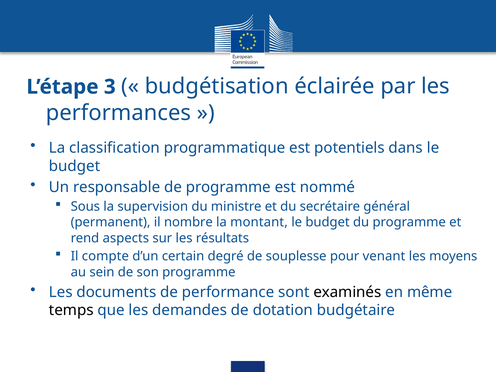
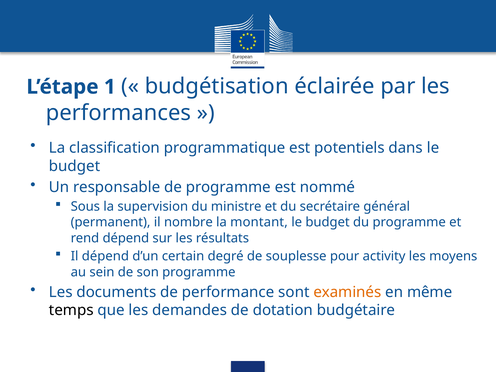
3: 3 -> 1
rend aspects: aspects -> dépend
Il compte: compte -> dépend
venant: venant -> activity
examinés colour: black -> orange
